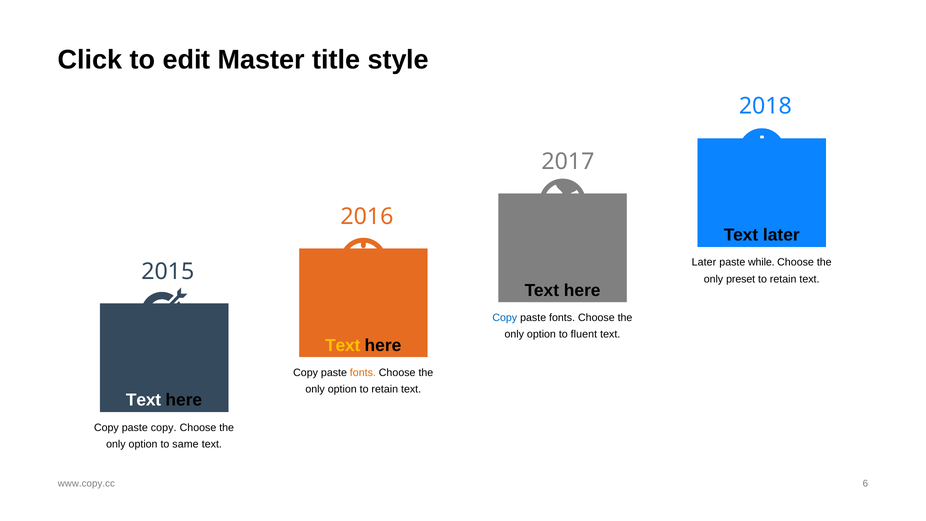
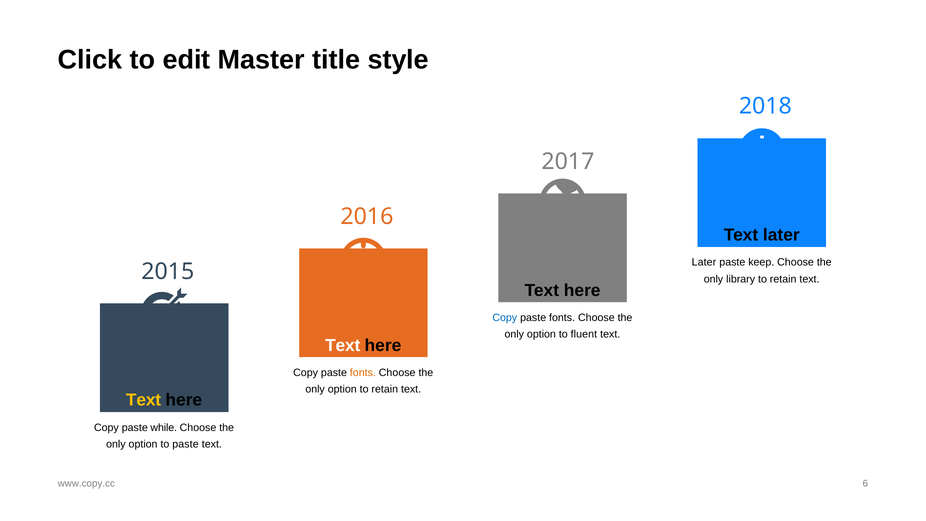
while: while -> keep
preset: preset -> library
Text at (343, 345) colour: yellow -> white
Text at (144, 400) colour: white -> yellow
paste copy: copy -> while
to same: same -> paste
